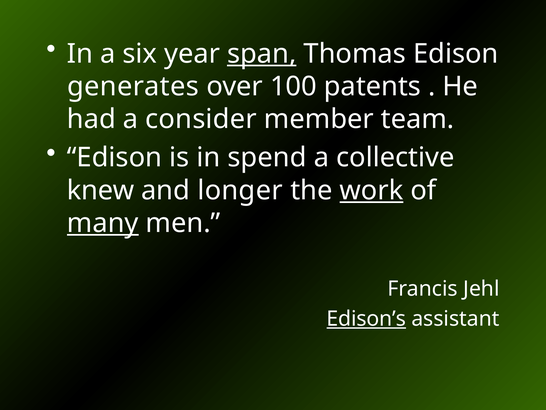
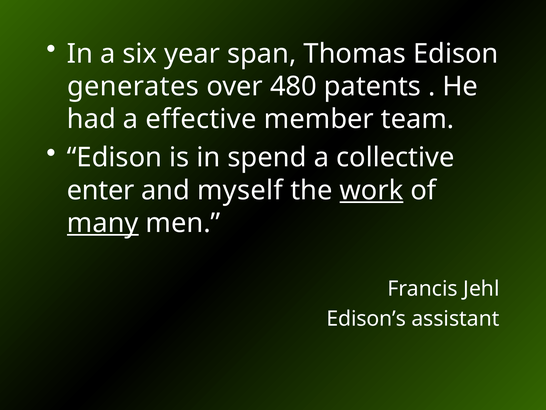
span underline: present -> none
100: 100 -> 480
consider: consider -> effective
knew: knew -> enter
longer: longer -> myself
Edison’s underline: present -> none
